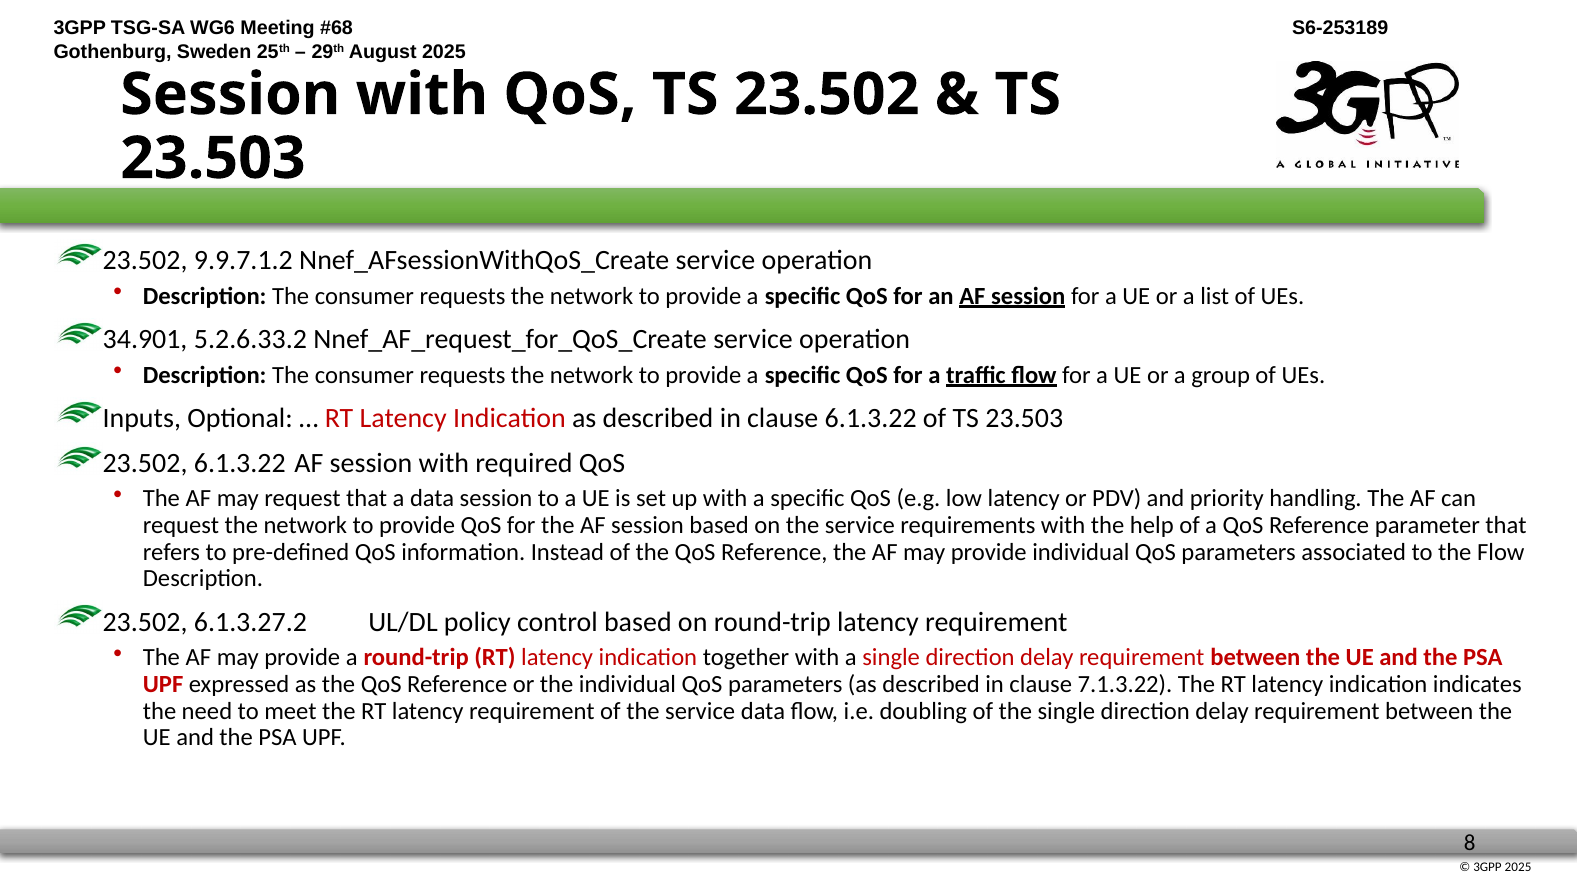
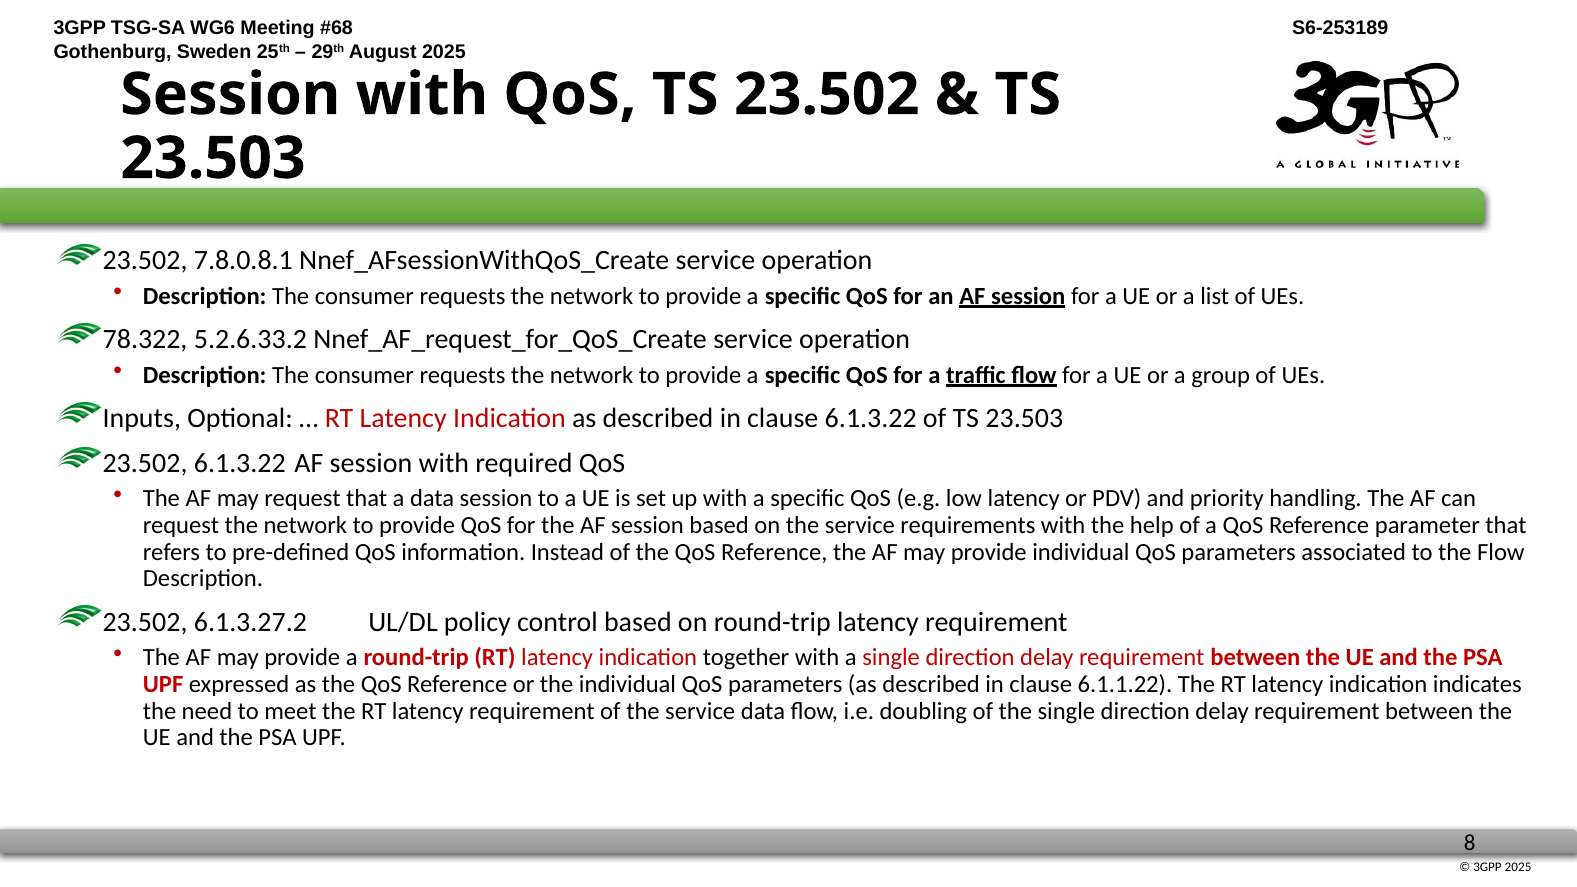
9.9.7.1.2: 9.9.7.1.2 -> 7.8.0.8.1
34.901: 34.901 -> 78.322
7.1.3.22: 7.1.3.22 -> 6.1.1.22
